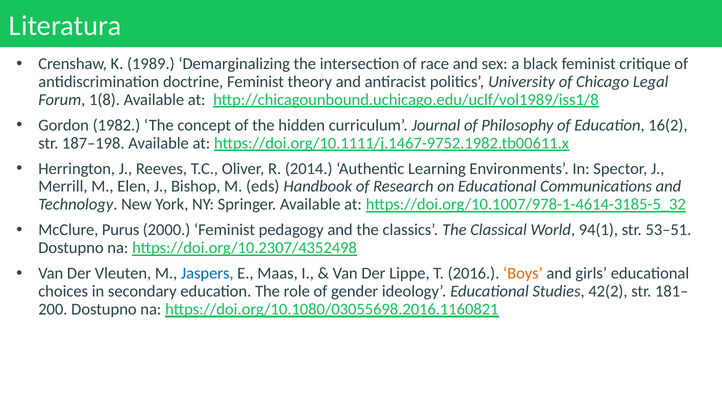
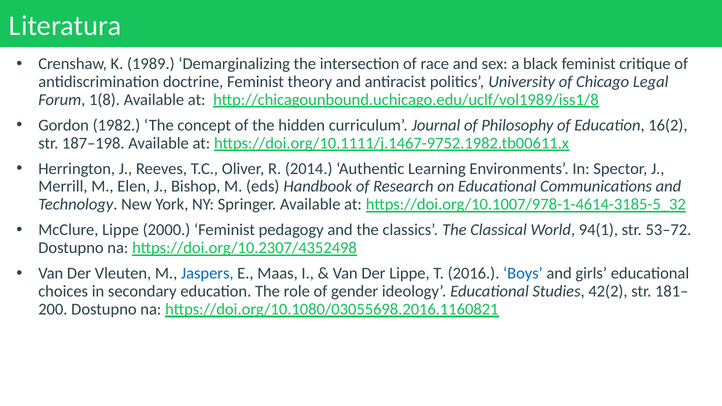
McClure Purus: Purus -> Lippe
53–51: 53–51 -> 53–72
Boys colour: orange -> blue
